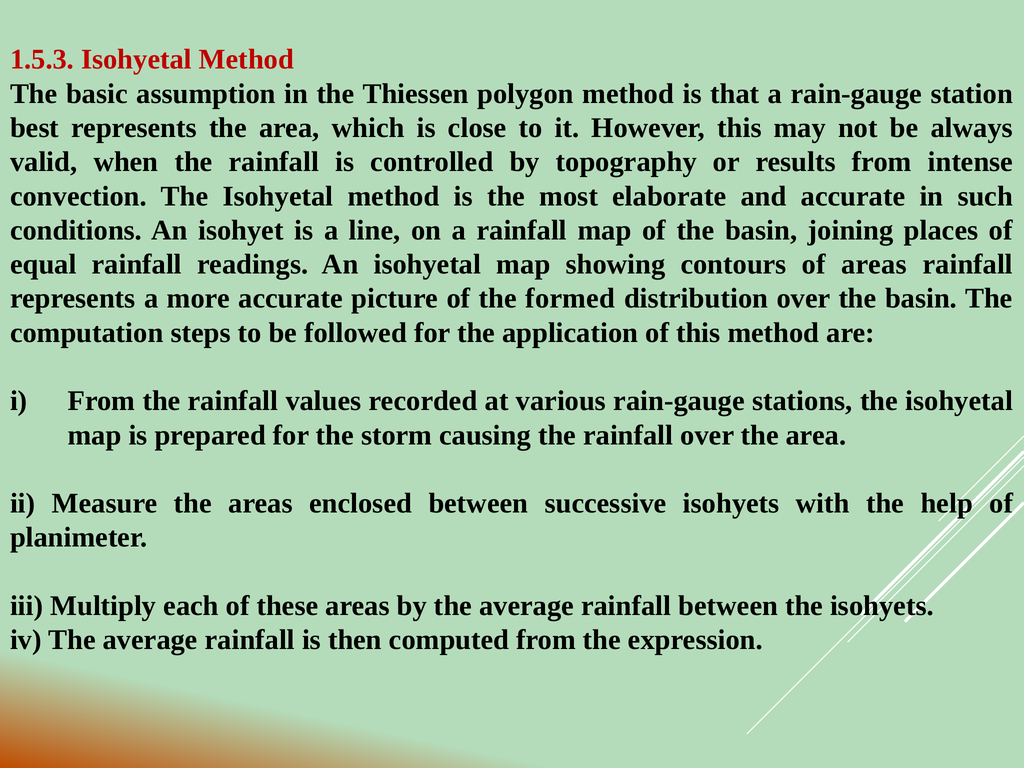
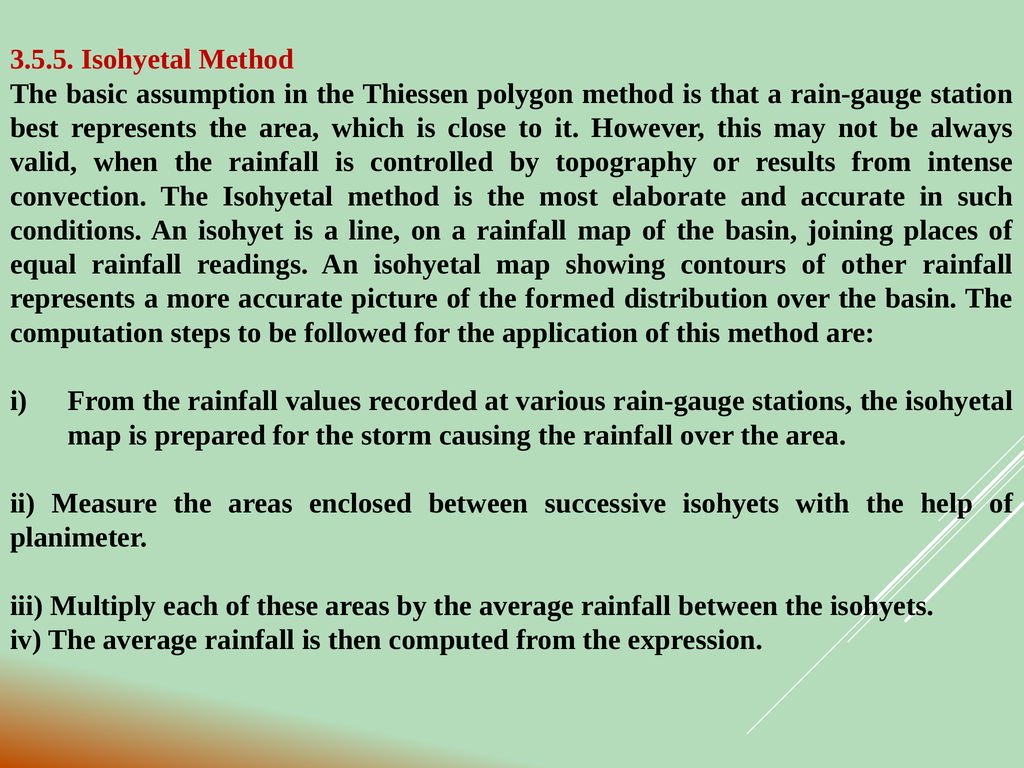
1.5.3: 1.5.3 -> 3.5.5
of areas: areas -> other
